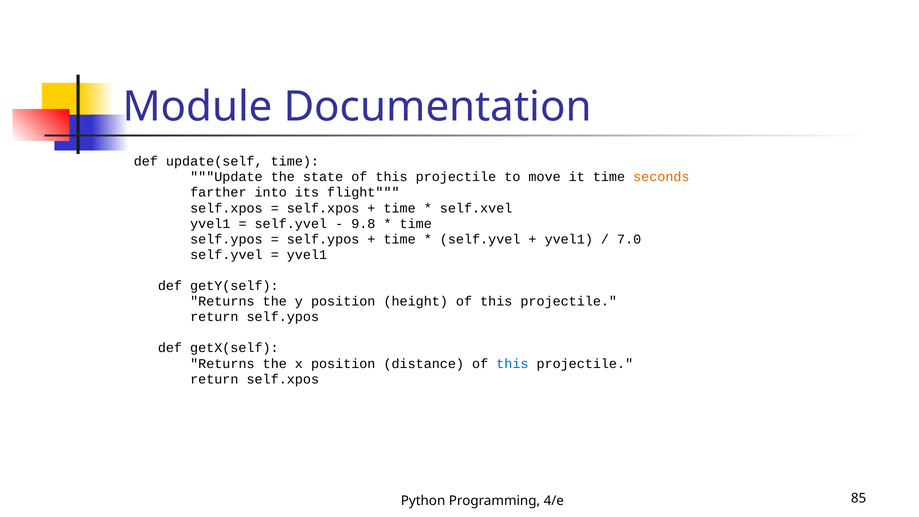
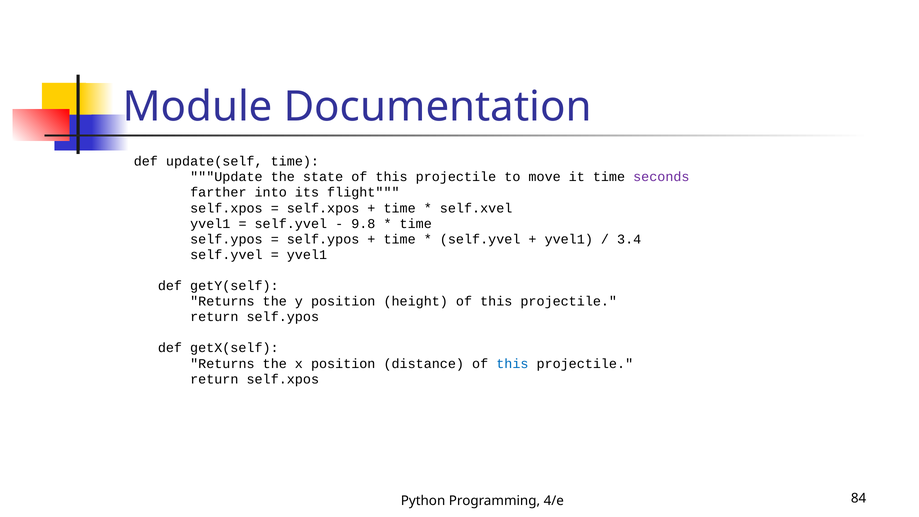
seconds colour: orange -> purple
7.0: 7.0 -> 3.4
85: 85 -> 84
